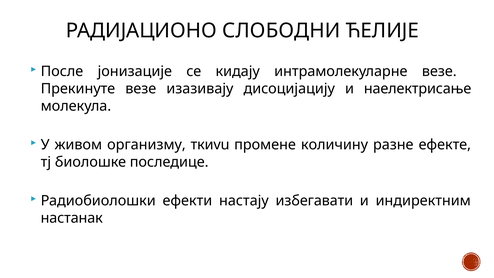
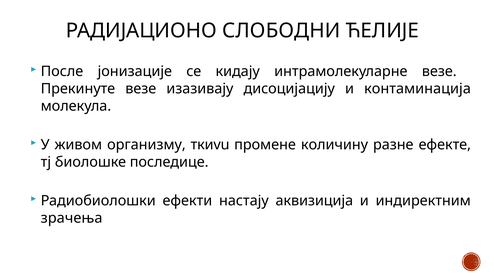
наелектрисање: наелектрисање -> контаминација
избегавати: избегавати -> аквизиција
настанак: настанак -> зрачења
